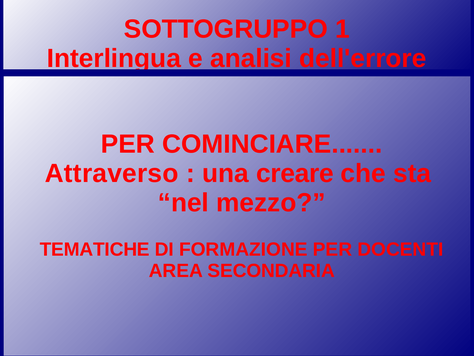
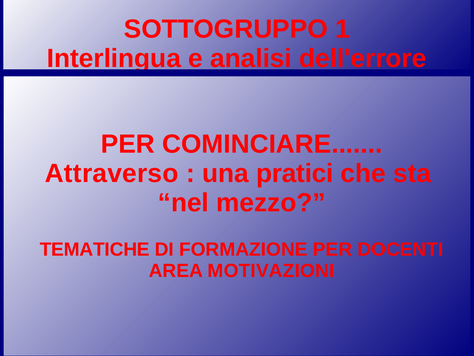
creare: creare -> pratici
SECONDARIA: SECONDARIA -> MOTIVAZIONI
